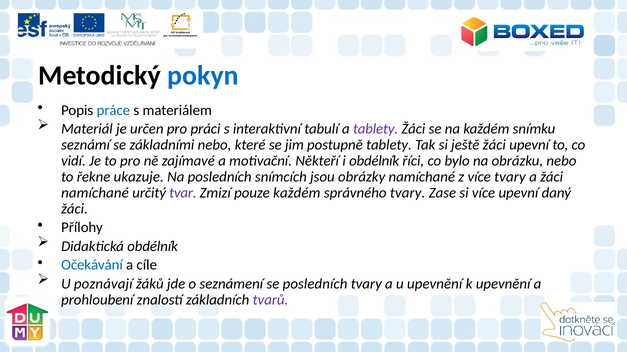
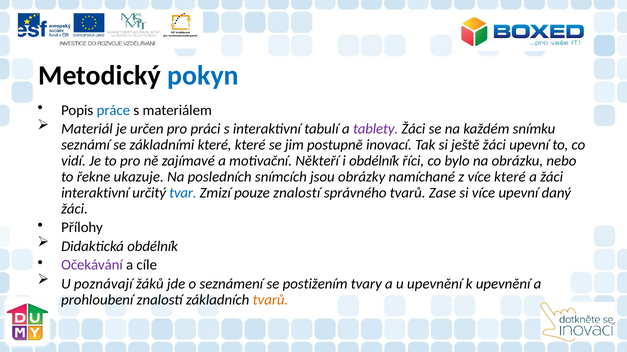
základními nebo: nebo -> které
postupně tablety: tablety -> inovací
více tvary: tvary -> které
namíchané at (95, 193): namíchané -> interaktivní
tvar colour: purple -> blue
pouze každém: každém -> znalostí
správného tvary: tvary -> tvarů
Očekávání colour: blue -> purple
se posledních: posledních -> postižením
tvarů at (271, 300) colour: purple -> orange
